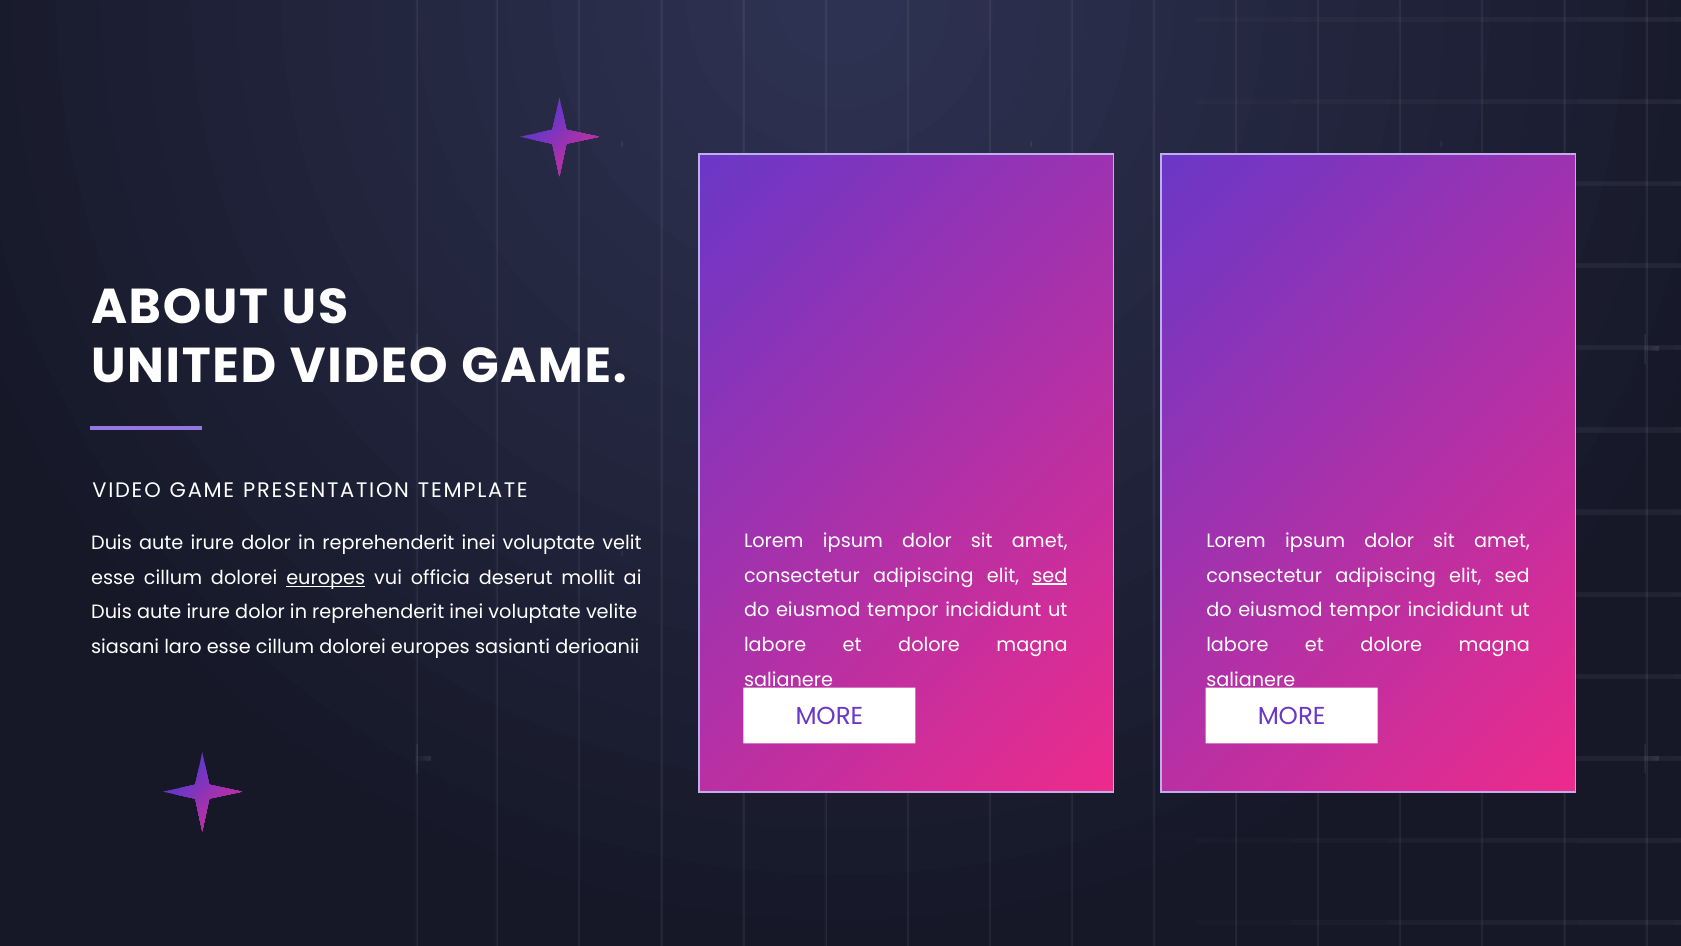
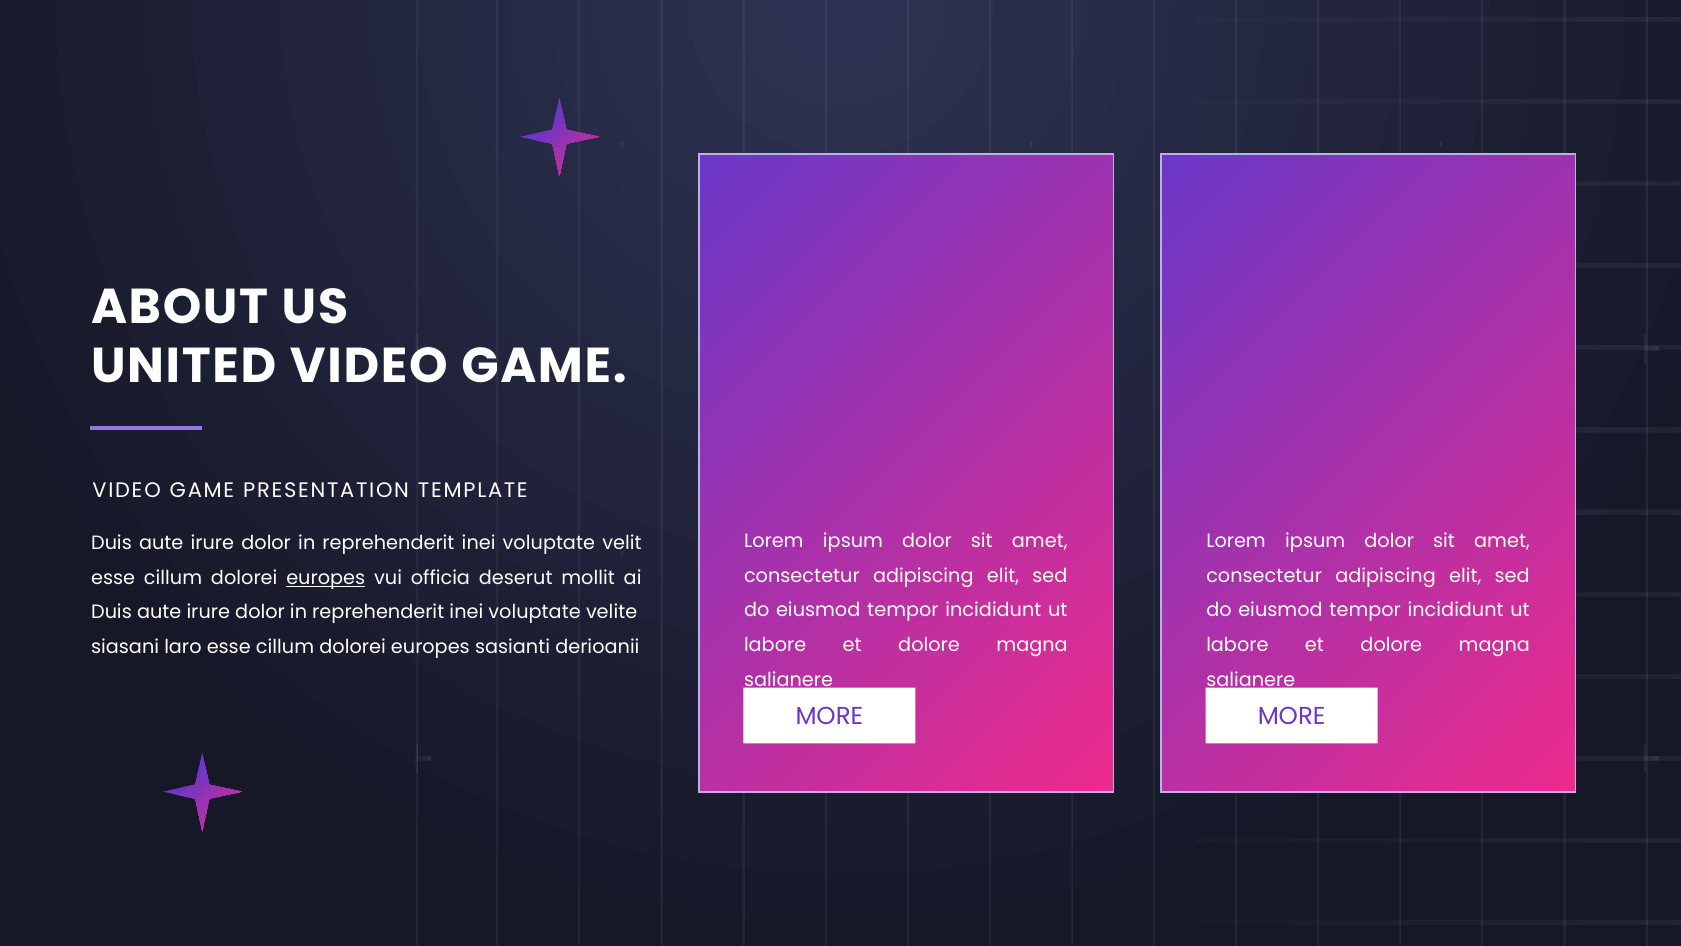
sed at (1050, 575) underline: present -> none
